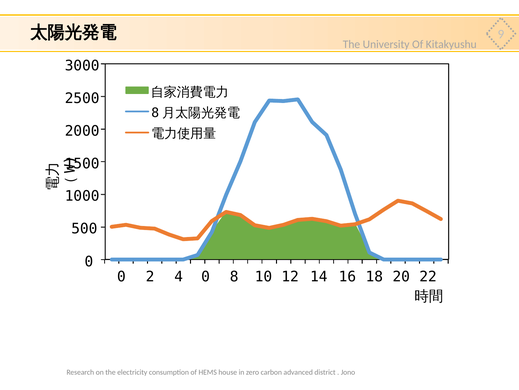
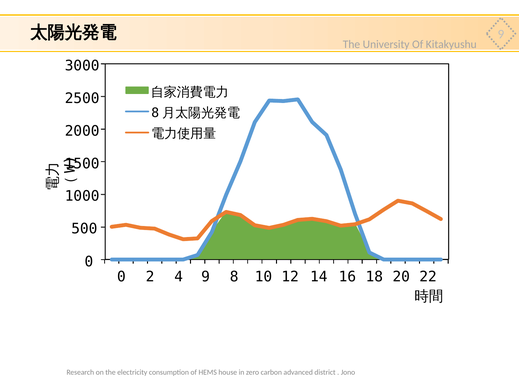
4 0: 0 -> 9
